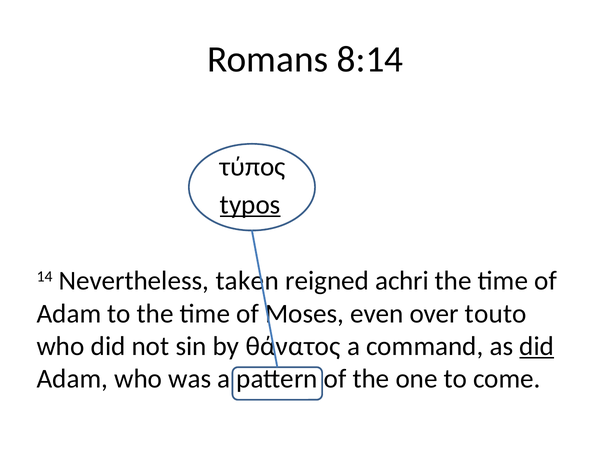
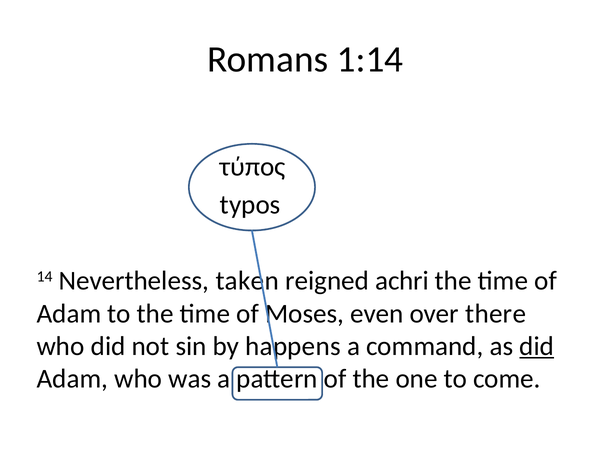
8:14: 8:14 -> 1:14
typos underline: present -> none
touto: touto -> there
θάνατος: θάνατος -> happens
